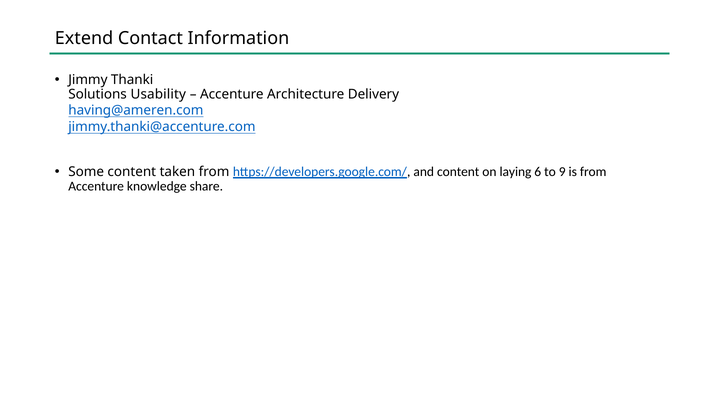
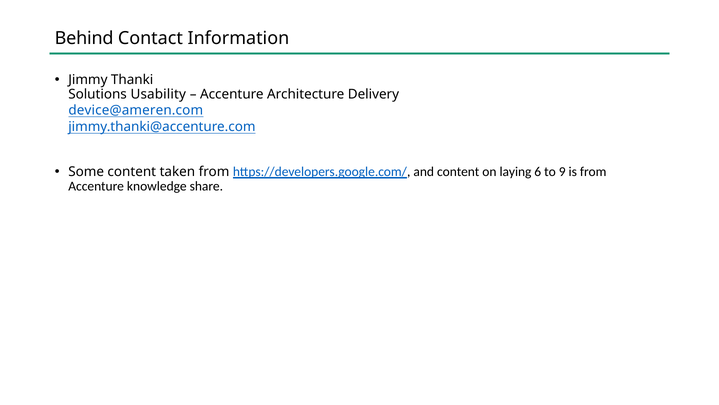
Extend: Extend -> Behind
having@ameren.com: having@ameren.com -> device@ameren.com
